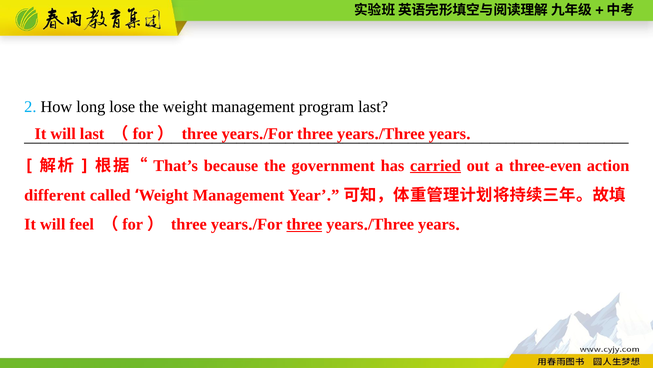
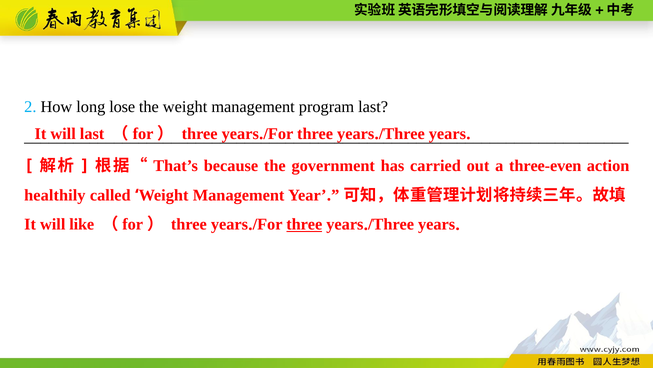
carried underline: present -> none
different: different -> healthily
feel: feel -> like
